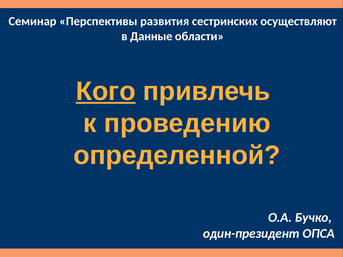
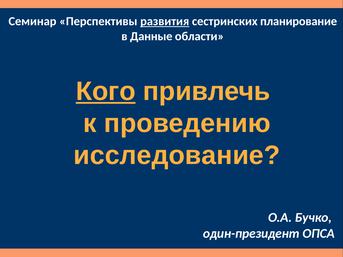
развития underline: none -> present
осуществляют: осуществляют -> планирование
определенной: определенной -> исследование
